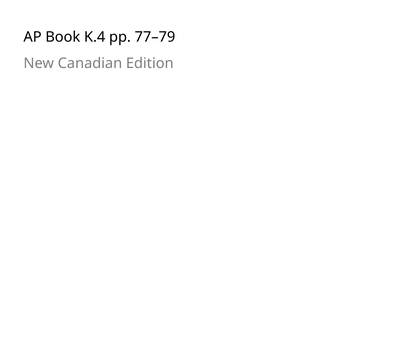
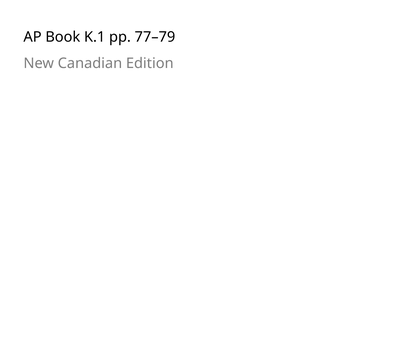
K.4: K.4 -> K.1
